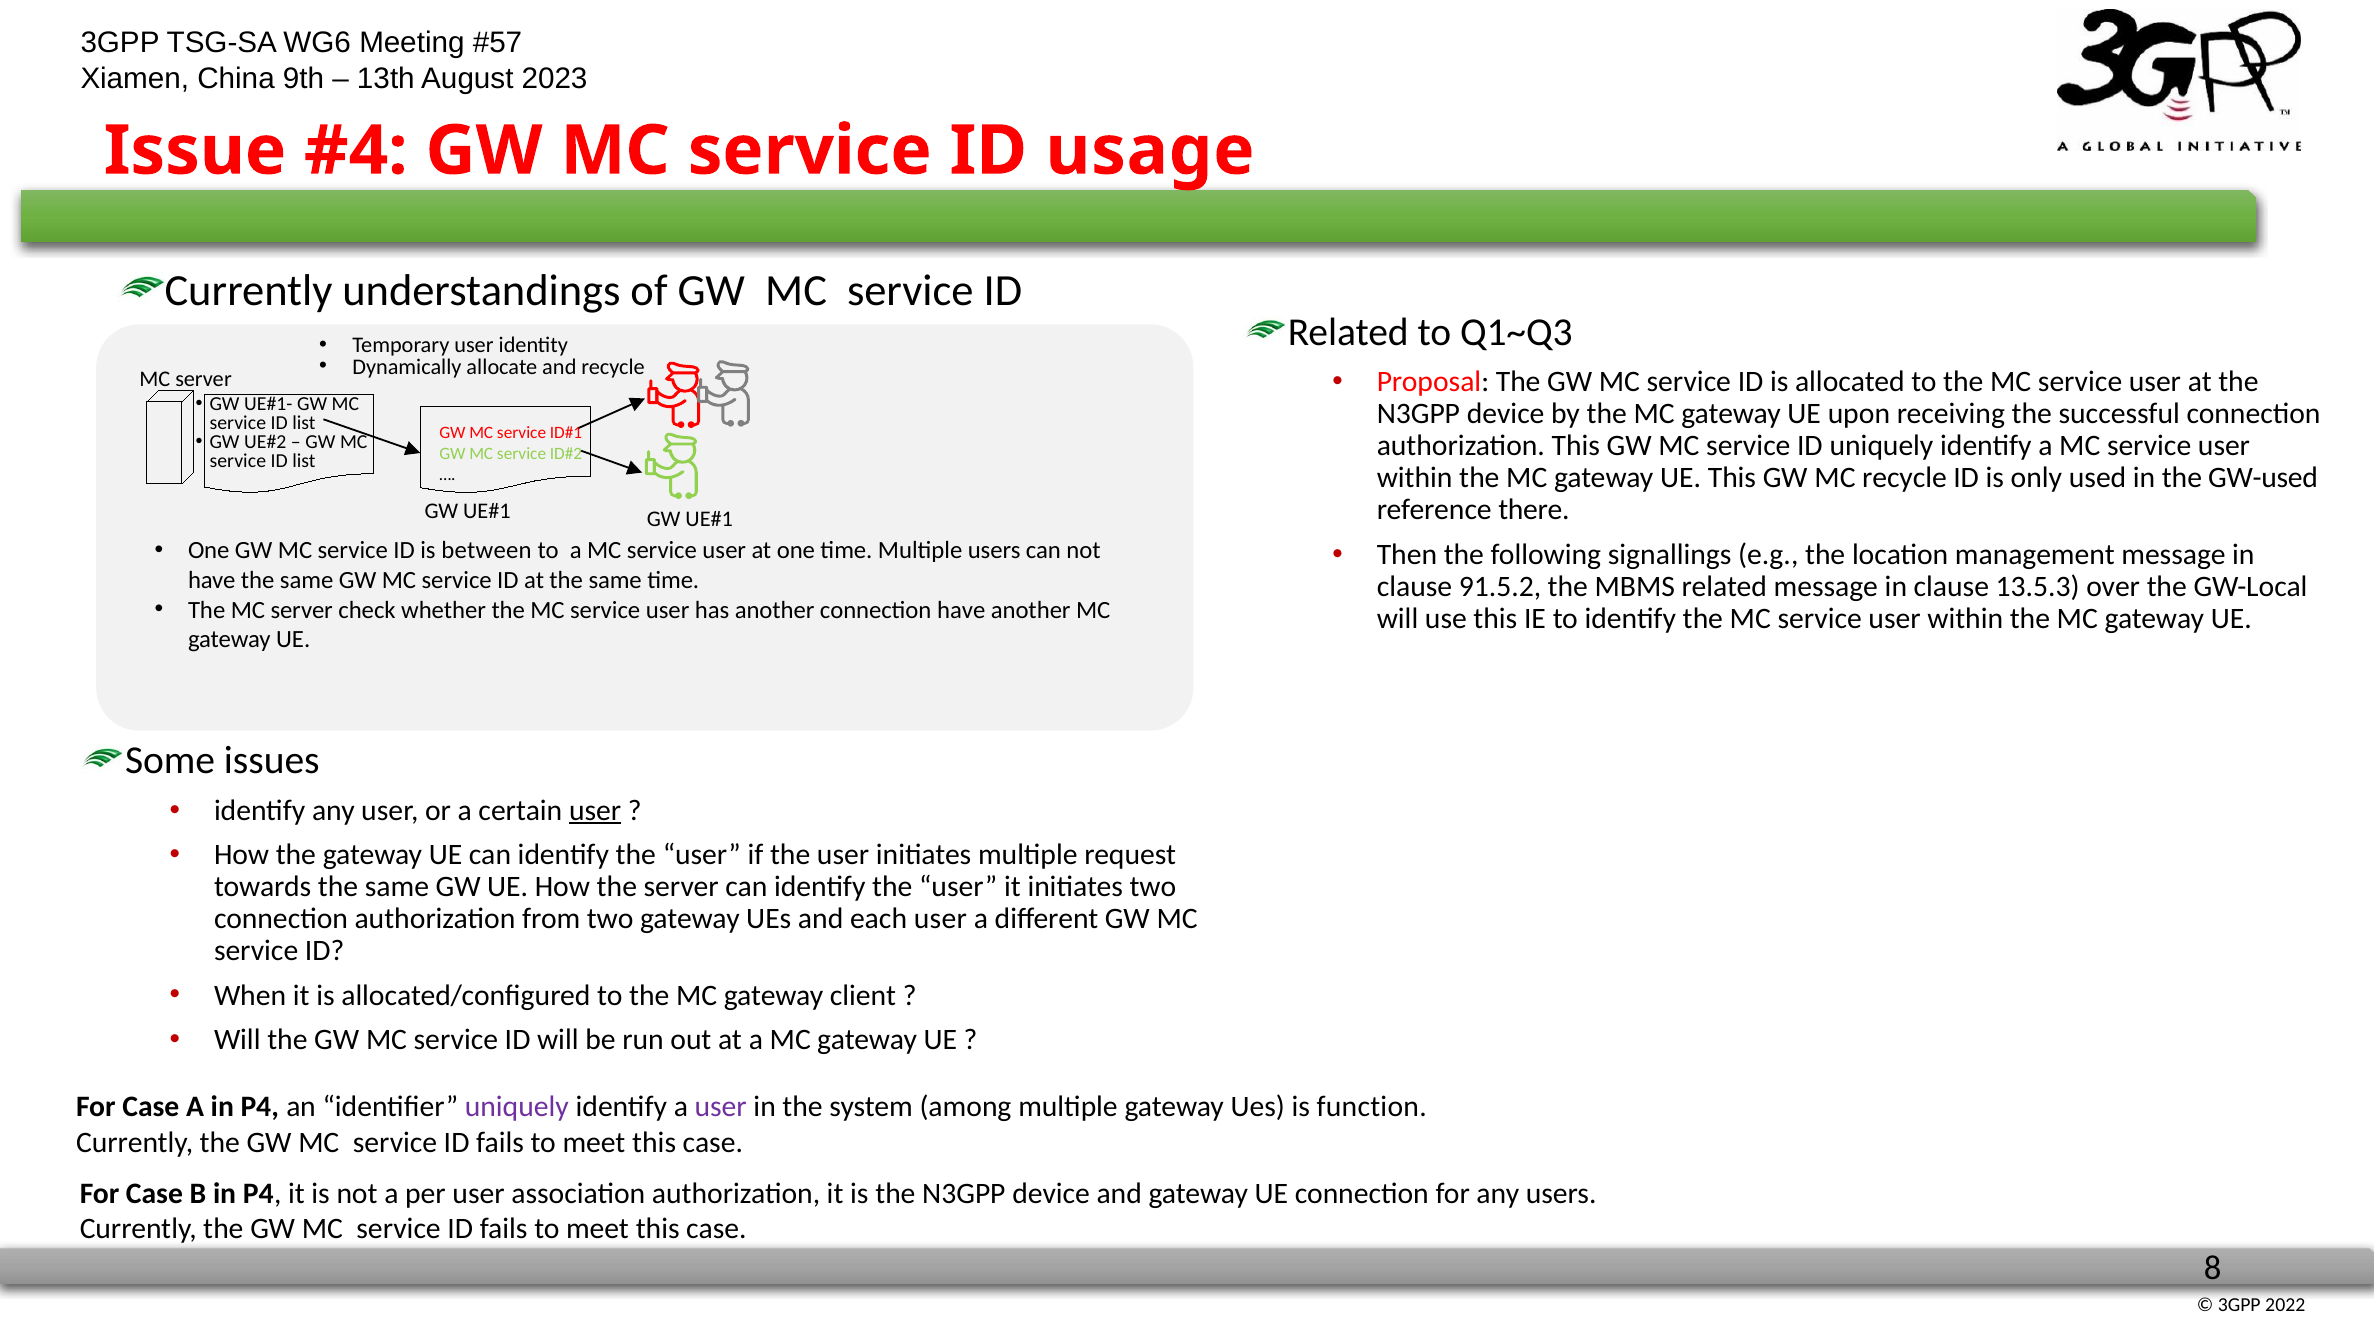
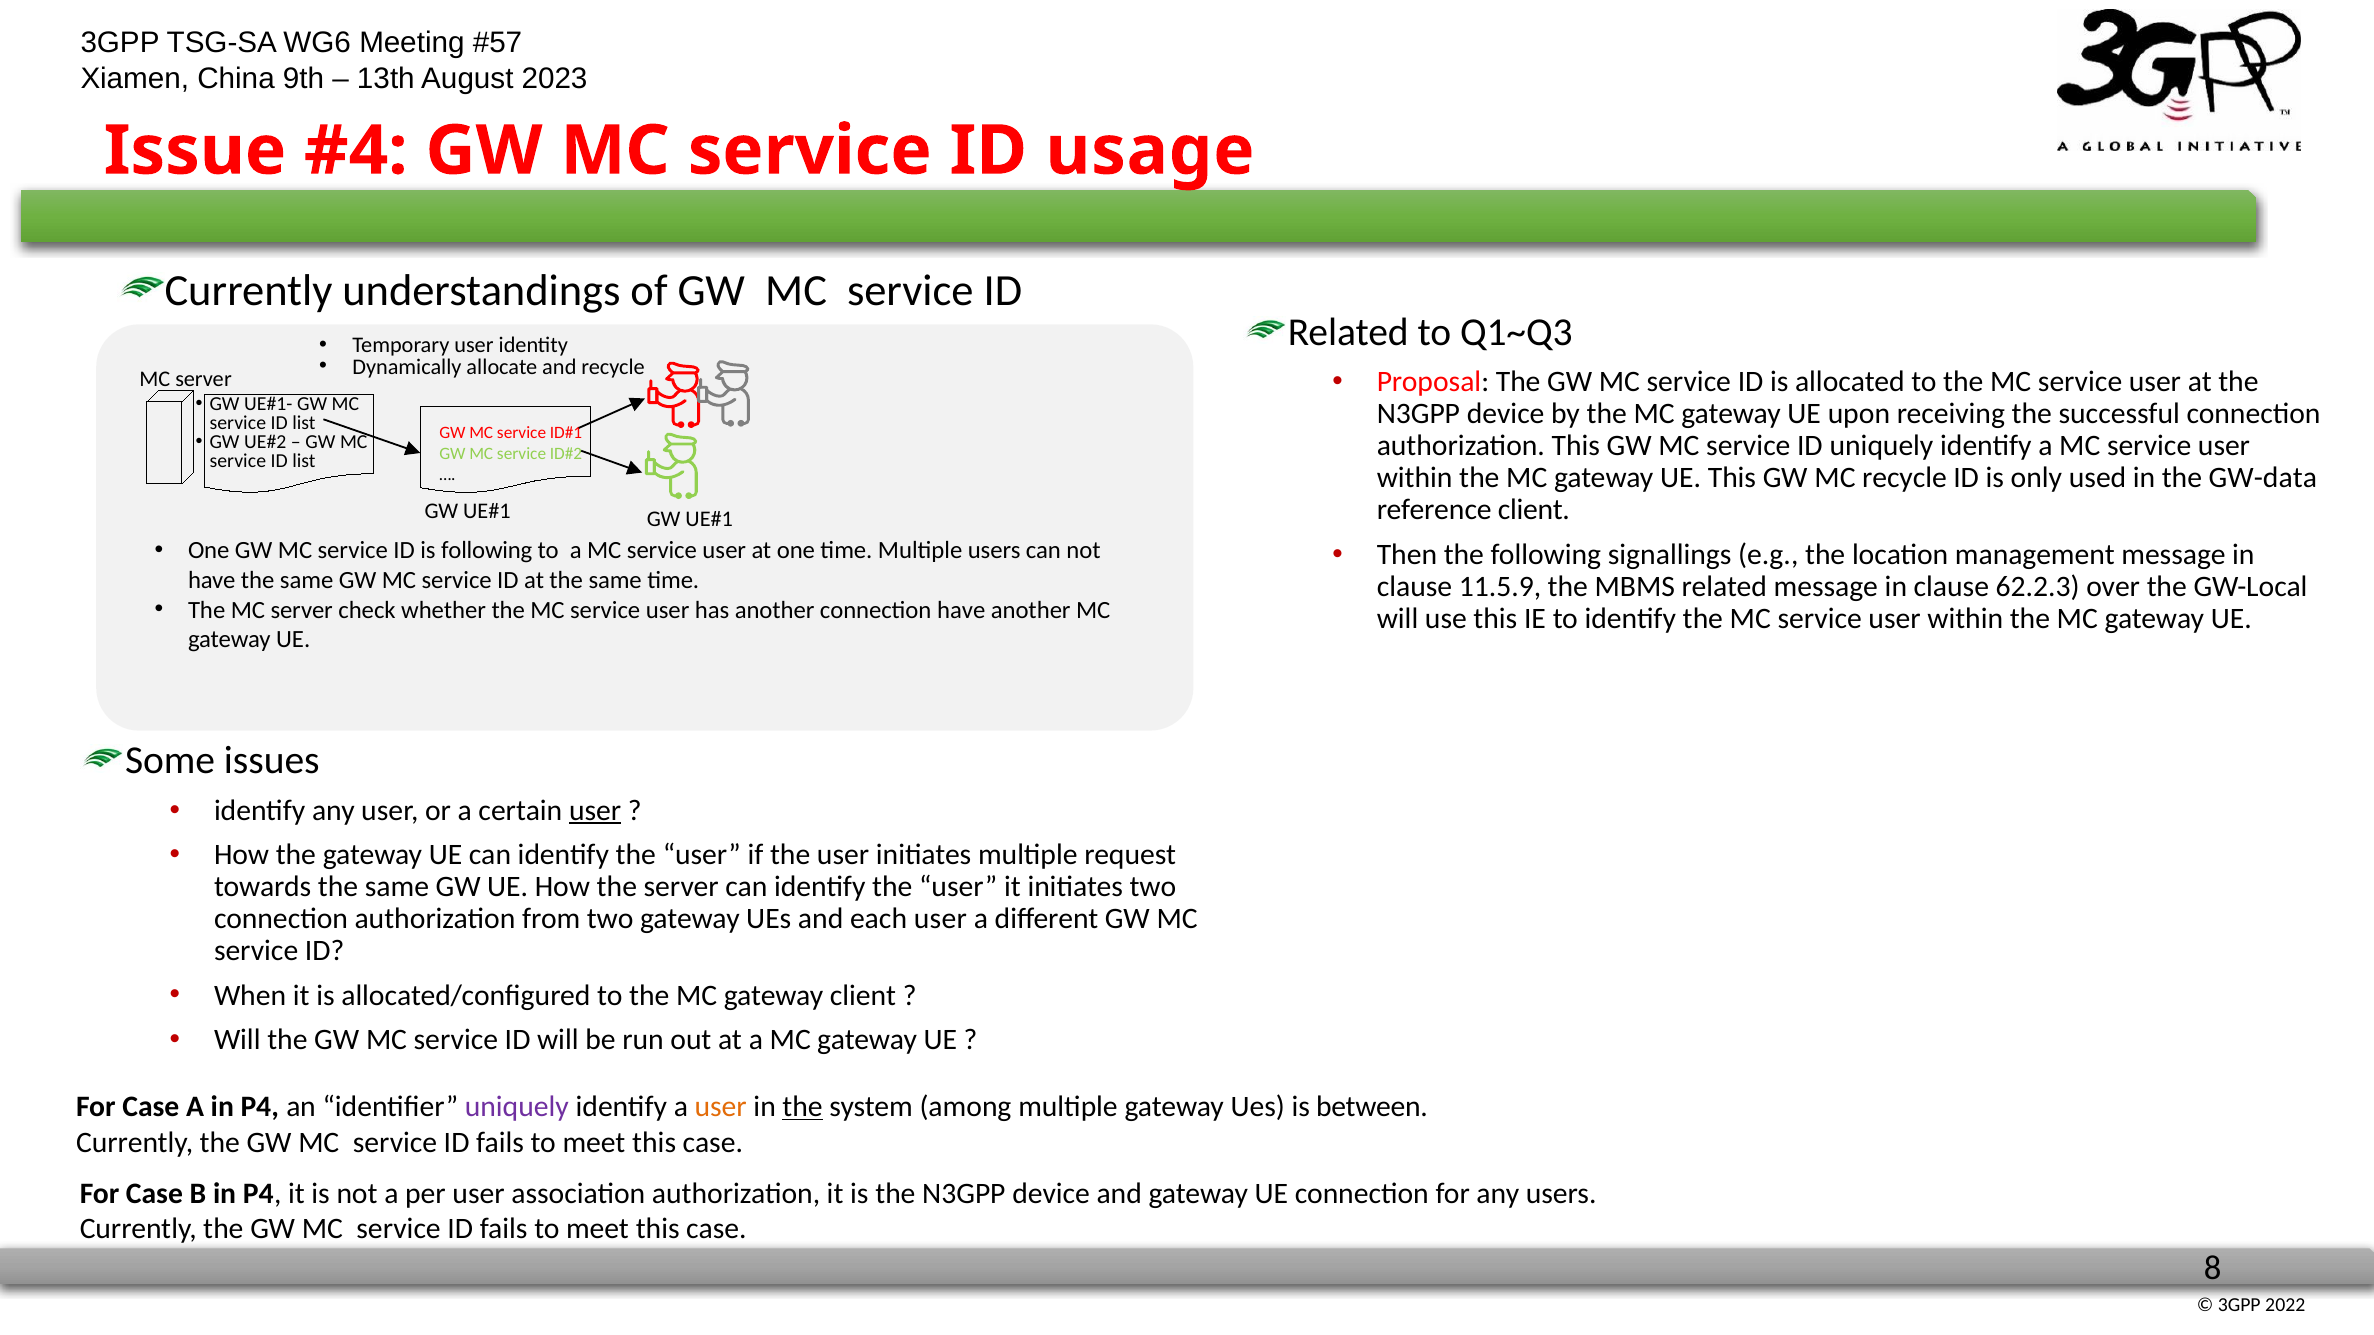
GW-used: GW-used -> GW-data
reference there: there -> client
is between: between -> following
91.5.2: 91.5.2 -> 11.5.9
13.5.3: 13.5.3 -> 62.2.3
user at (721, 1107) colour: purple -> orange
the at (803, 1107) underline: none -> present
function: function -> between
